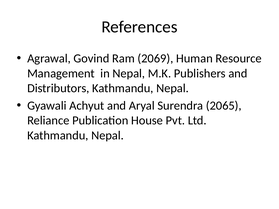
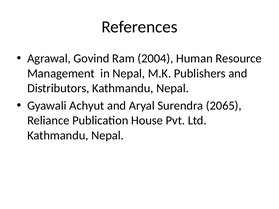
2069: 2069 -> 2004
